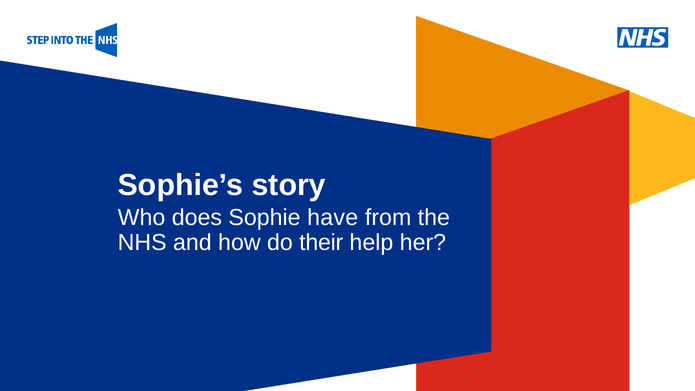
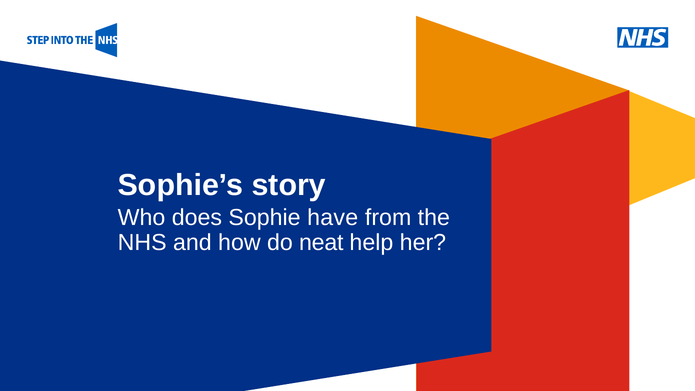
their: their -> neat
